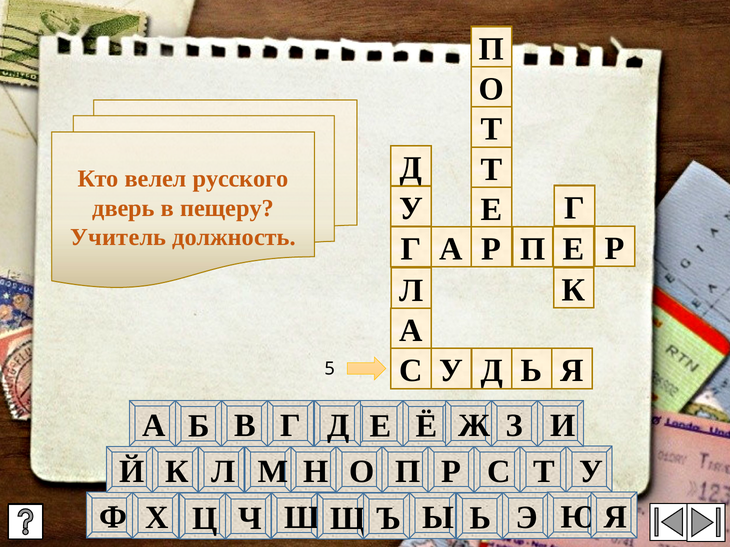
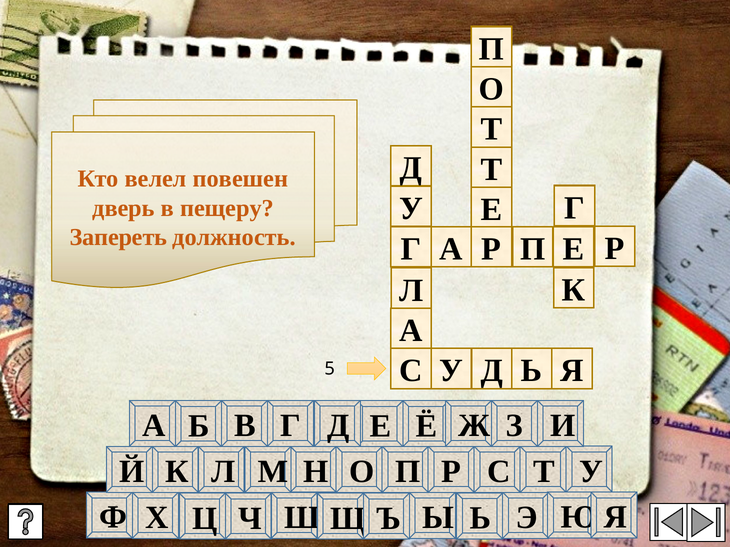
русского: русского -> повешен
Учитель: Учитель -> Запереть
